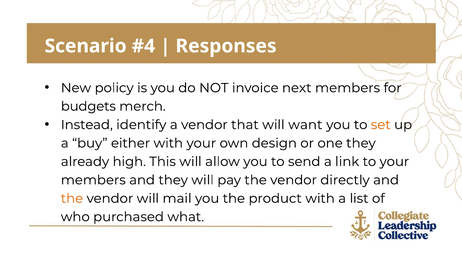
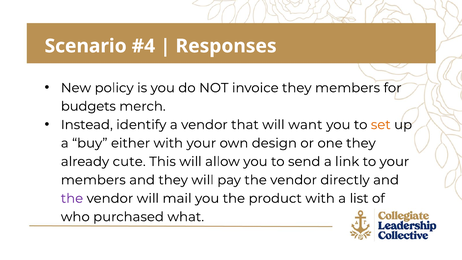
invoice next: next -> they
high: high -> cute
the at (72, 198) colour: orange -> purple
